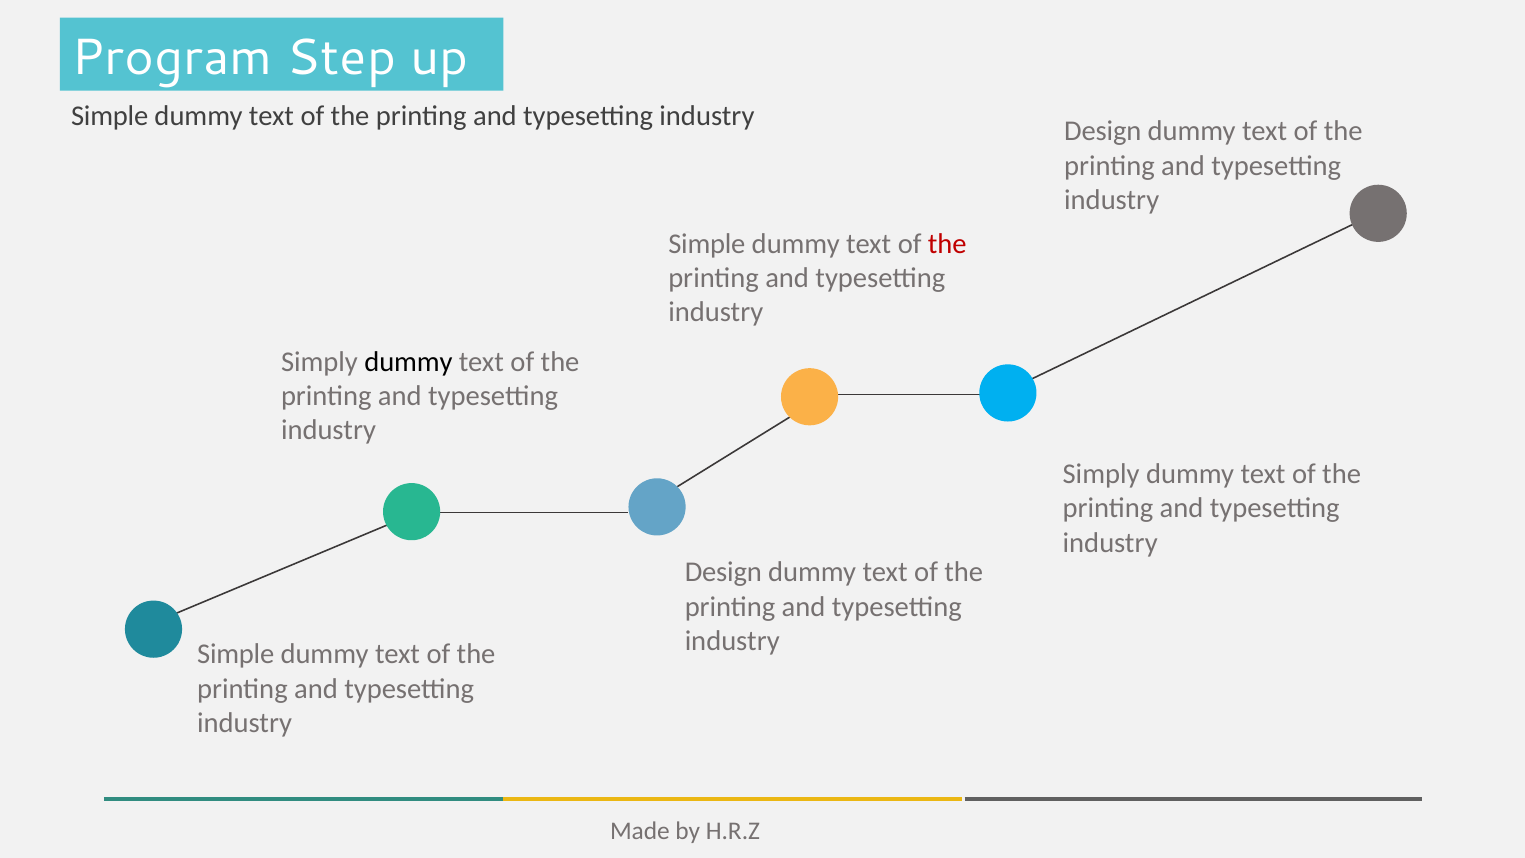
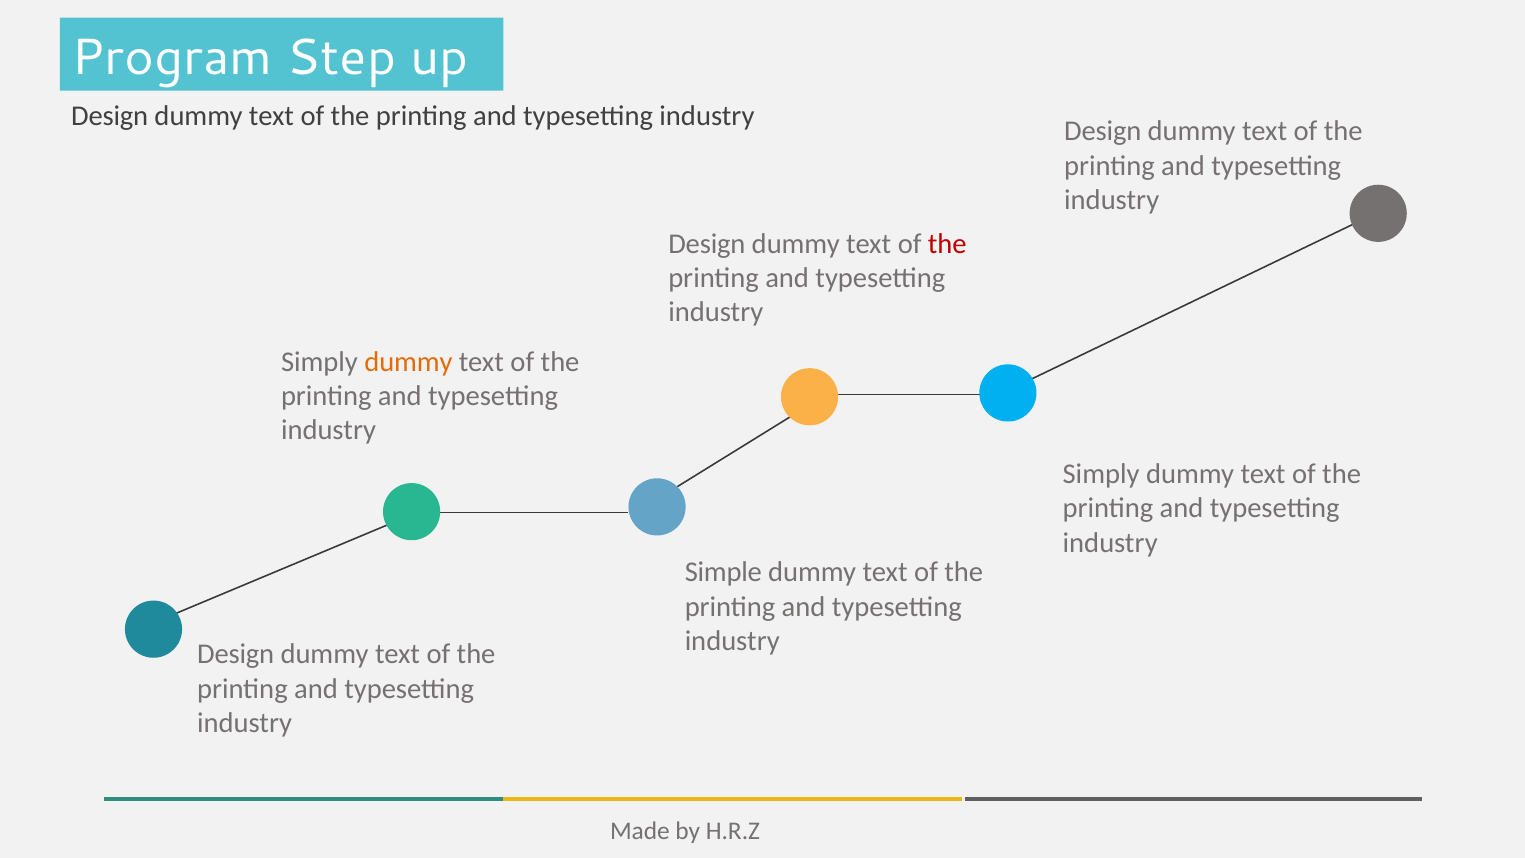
Simple at (110, 116): Simple -> Design
Simple at (707, 244): Simple -> Design
dummy at (408, 362) colour: black -> orange
Design at (723, 572): Design -> Simple
Simple at (236, 654): Simple -> Design
